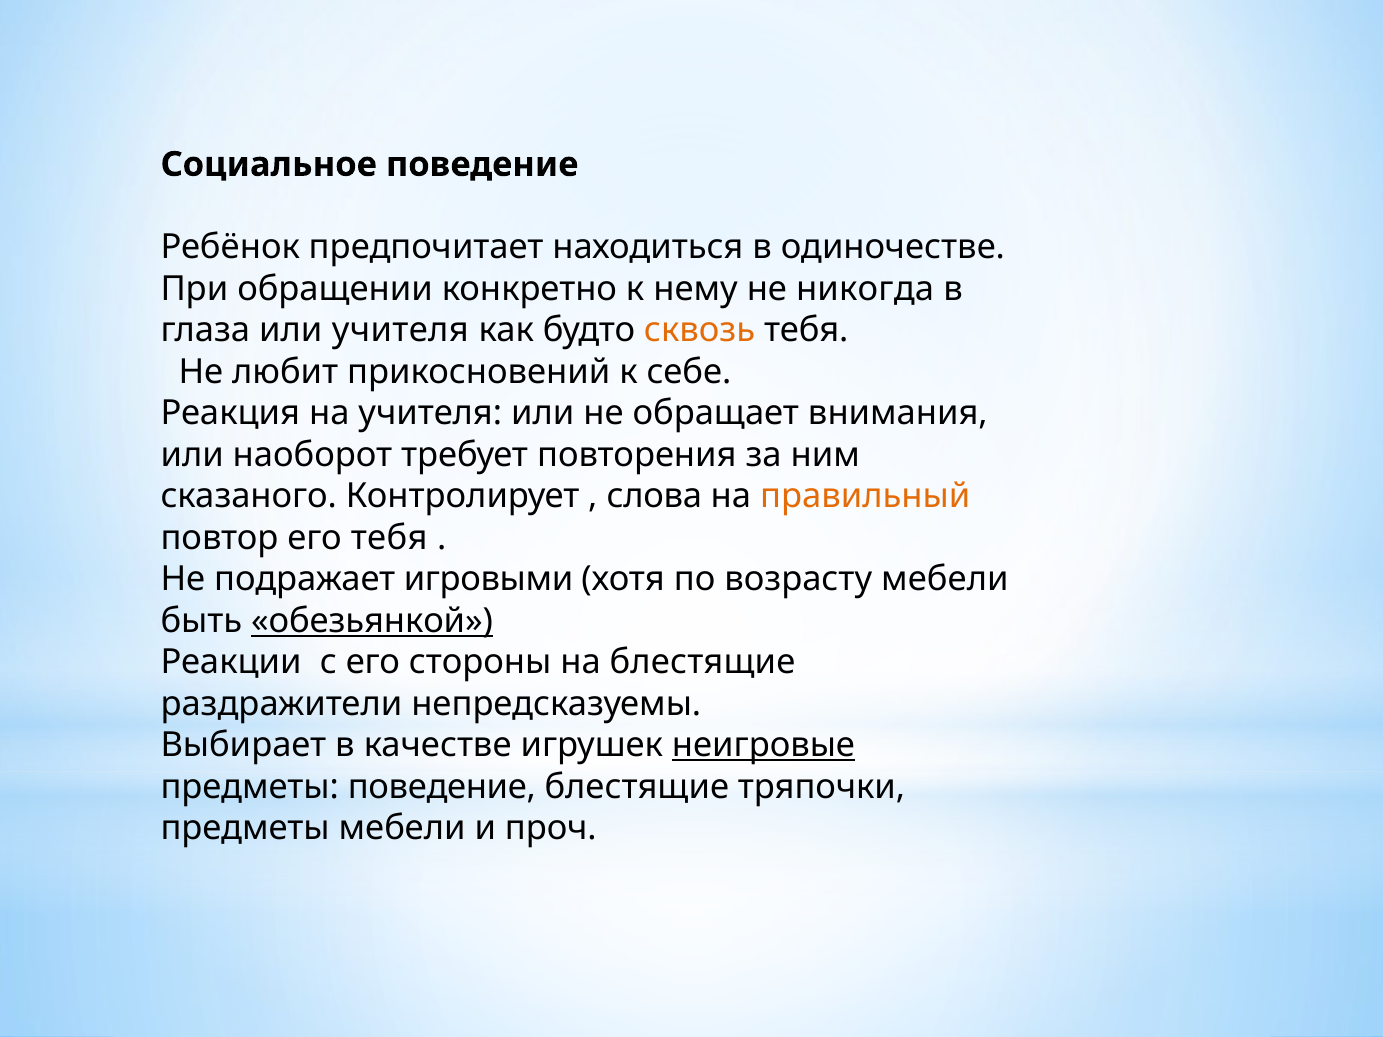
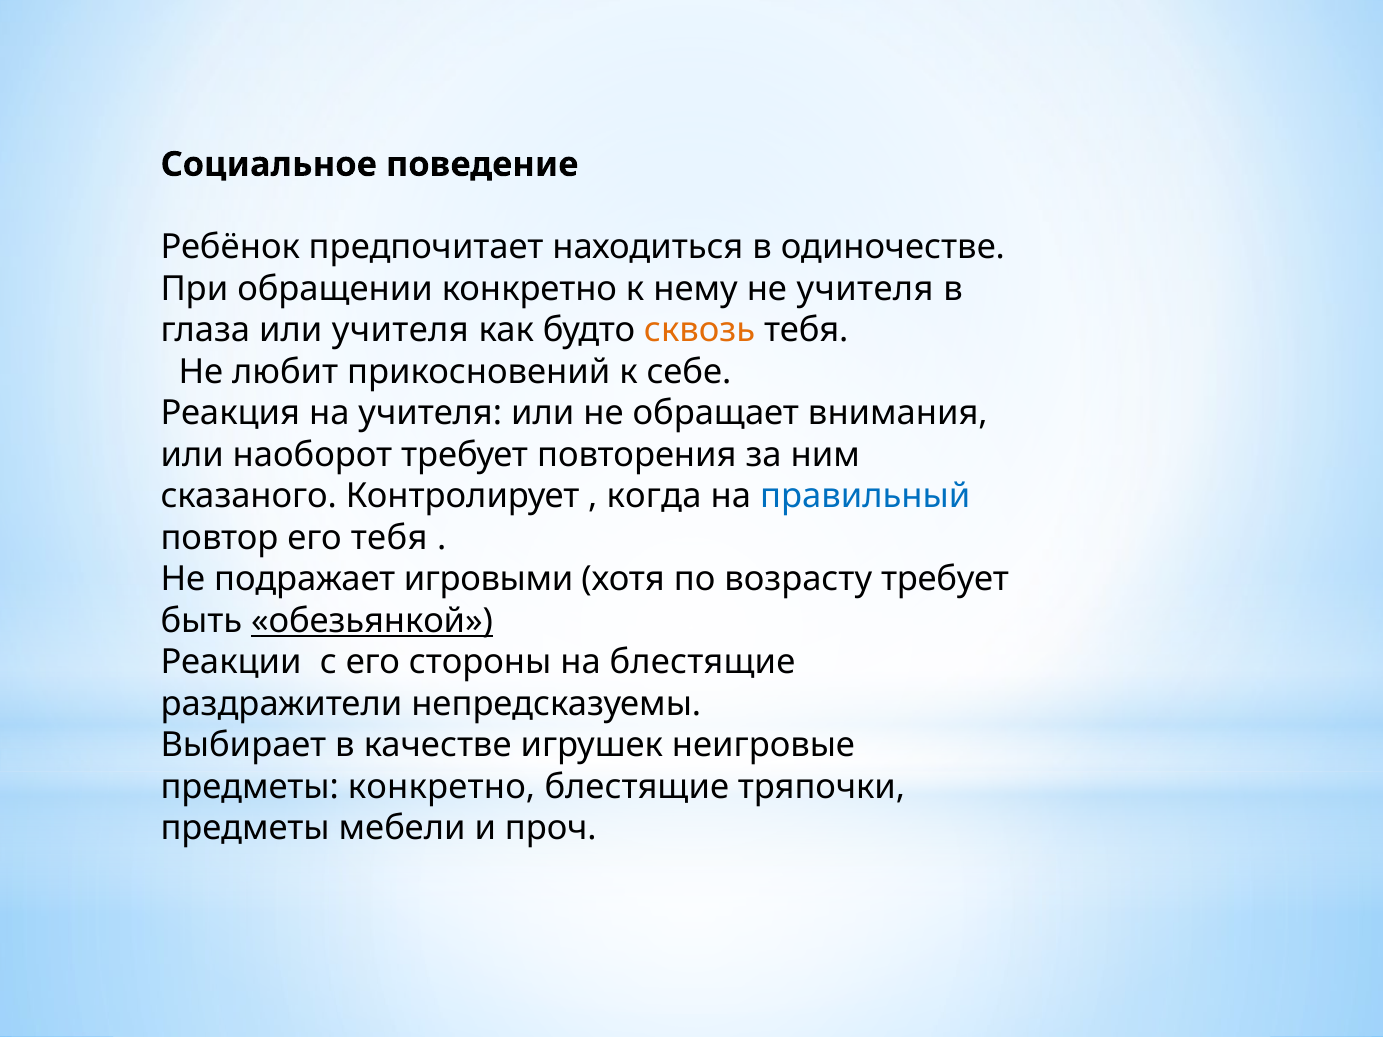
не никогда: никогда -> учителя
слова: слова -> когда
правильный colour: orange -> blue
возрасту мебели: мебели -> требует
неигровые underline: present -> none
предметы поведение: поведение -> конкретно
